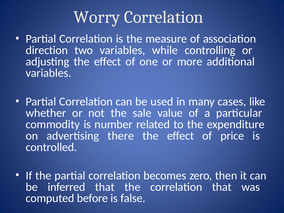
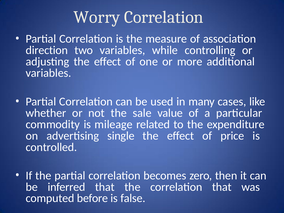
number: number -> mileage
there: there -> single
